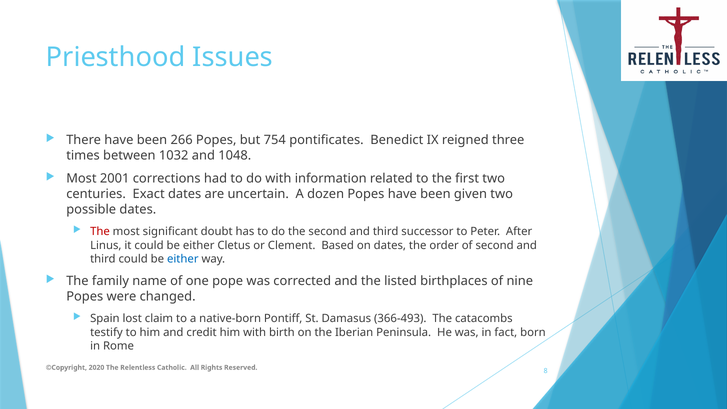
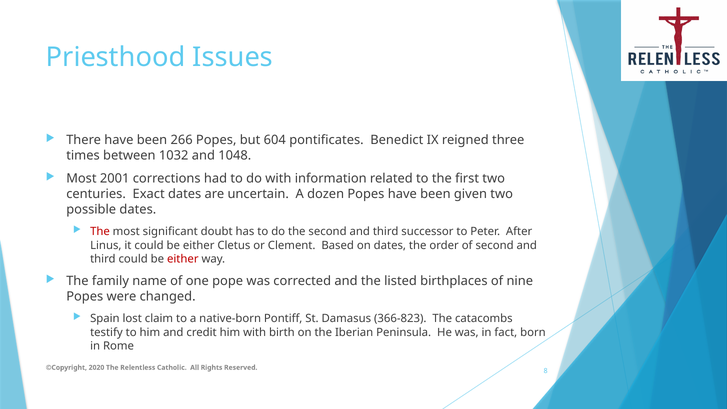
754: 754 -> 604
either at (183, 259) colour: blue -> red
366-493: 366-493 -> 366-823
